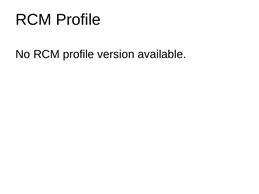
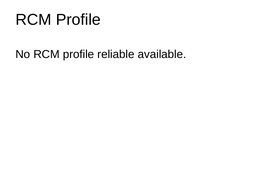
version: version -> reliable
